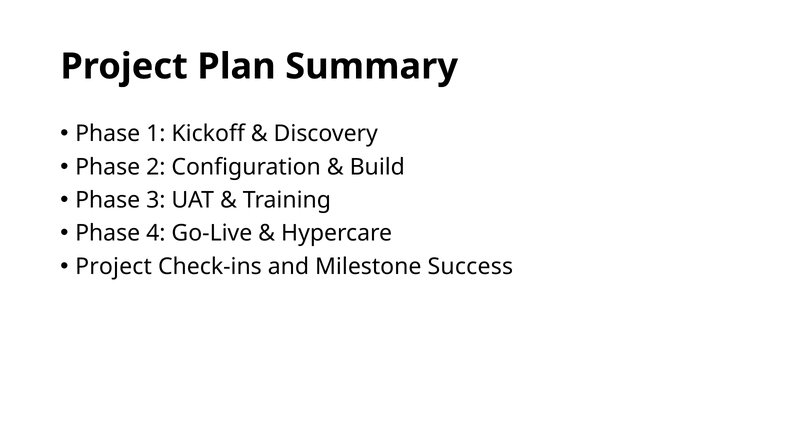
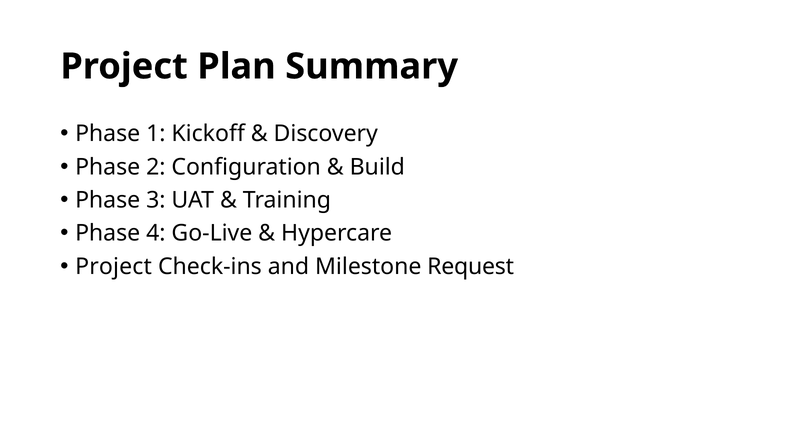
Success: Success -> Request
